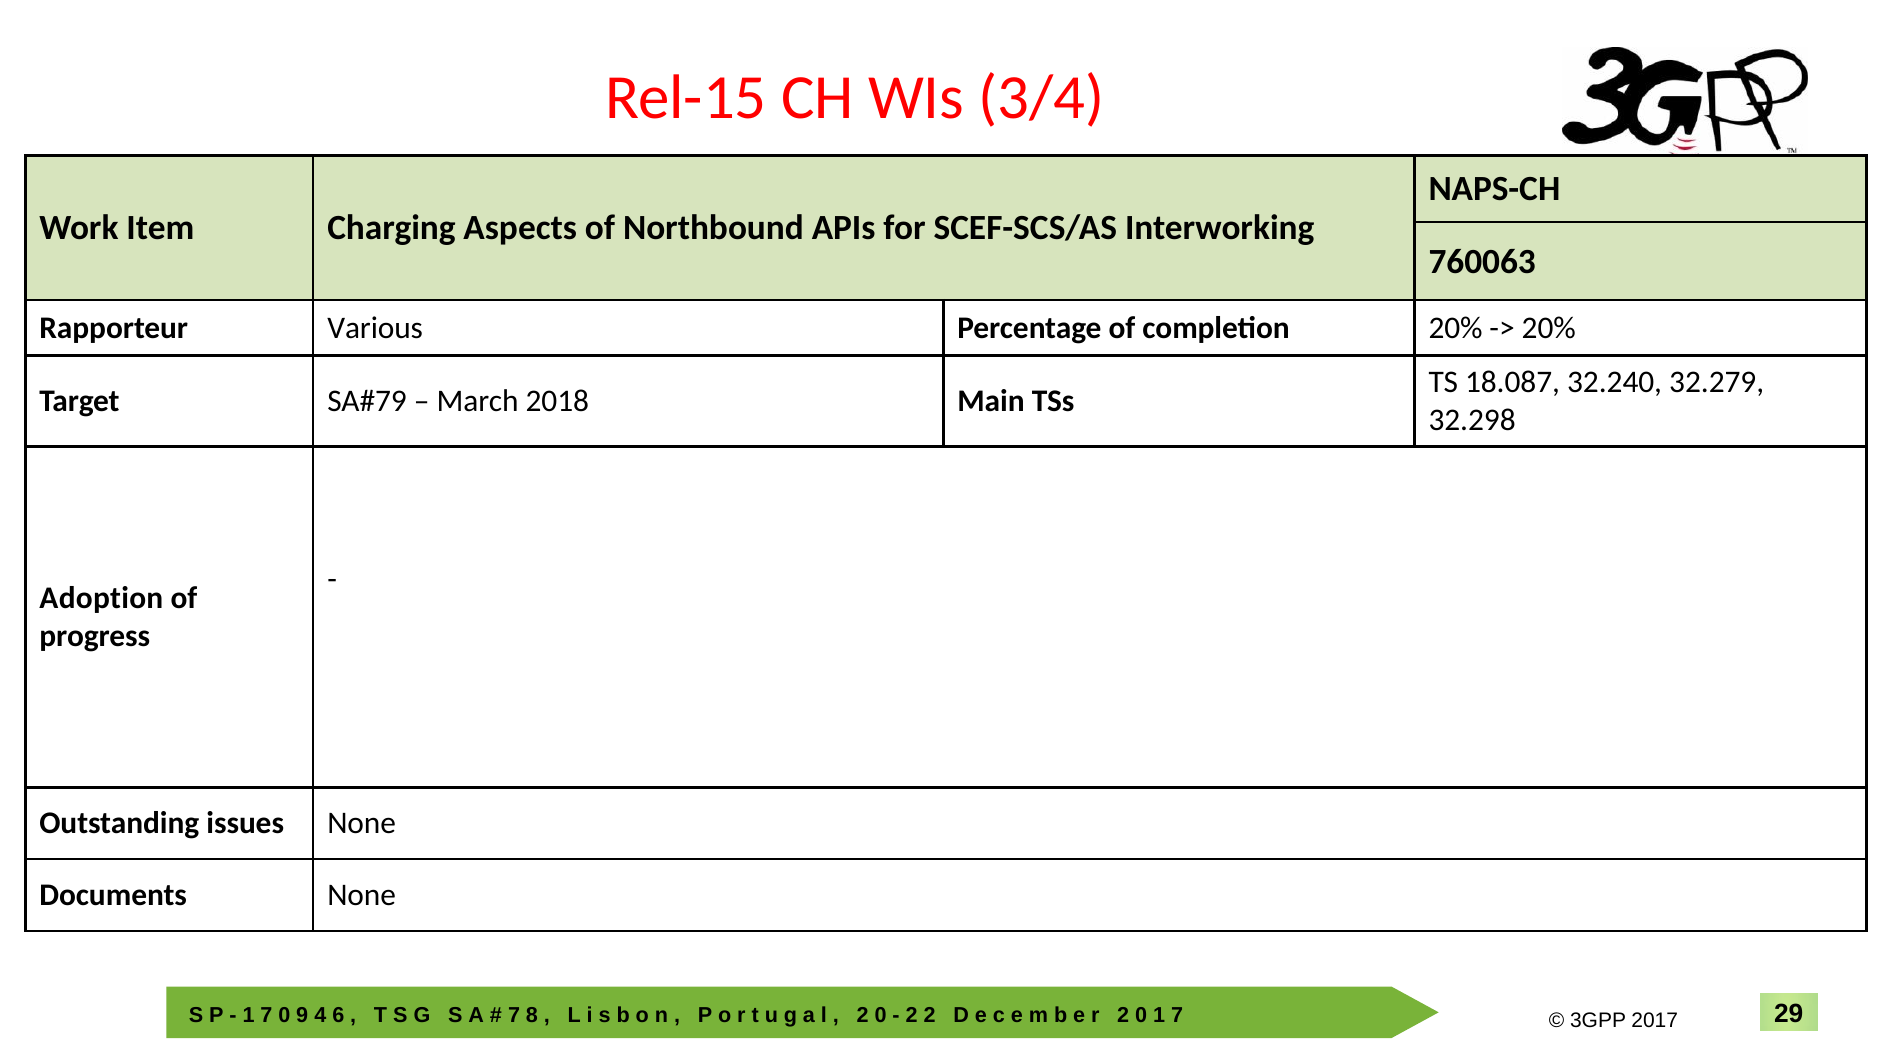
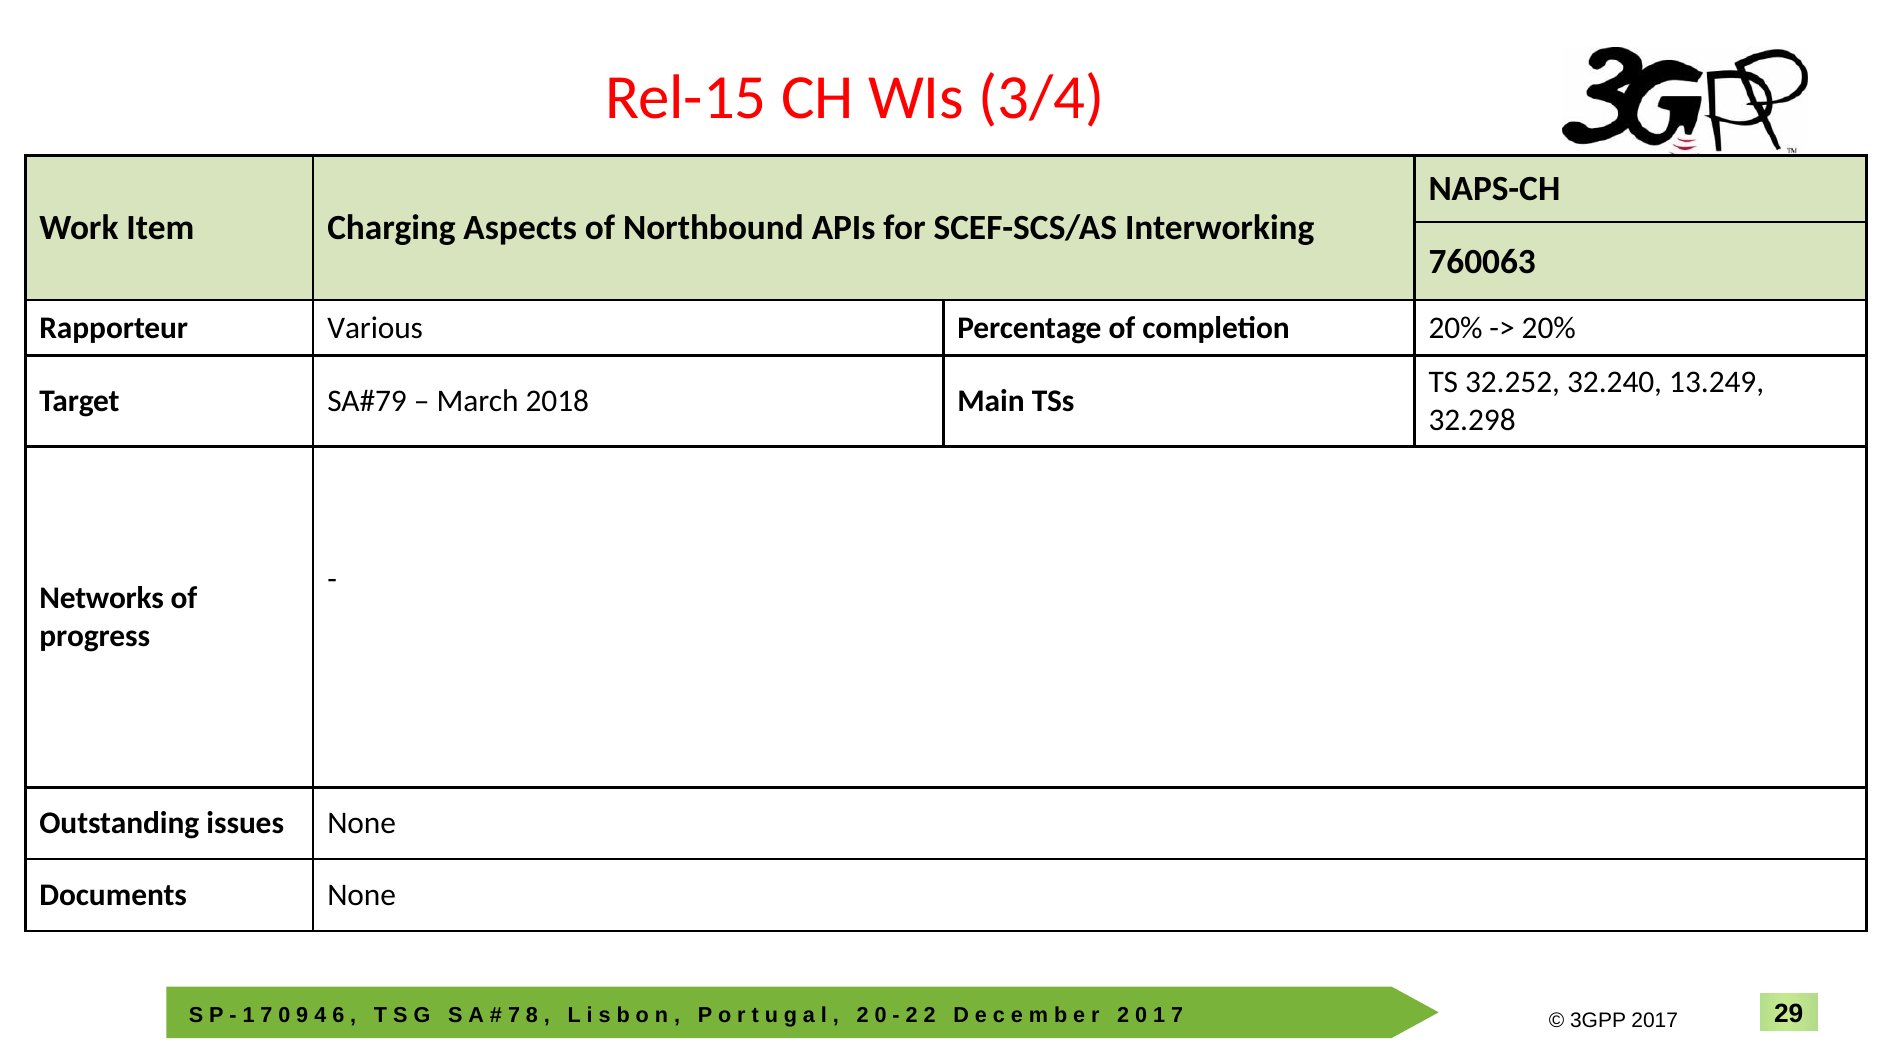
18.087: 18.087 -> 32.252
32.279: 32.279 -> 13.249
Adoption: Adoption -> Networks
